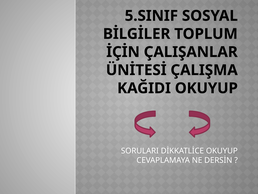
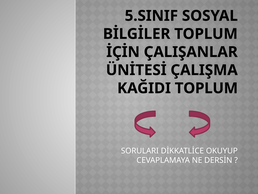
KAĞIDI OKUYUP: OKUYUP -> TOPLUM
